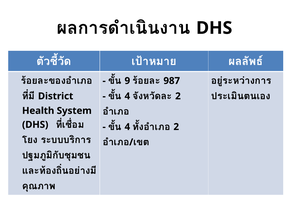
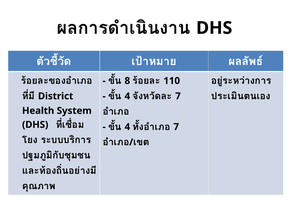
9: 9 -> 8
987: 987 -> 110
2 at (178, 96): 2 -> 7
2 at (176, 127): 2 -> 7
